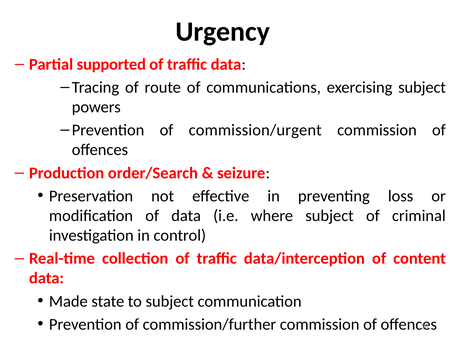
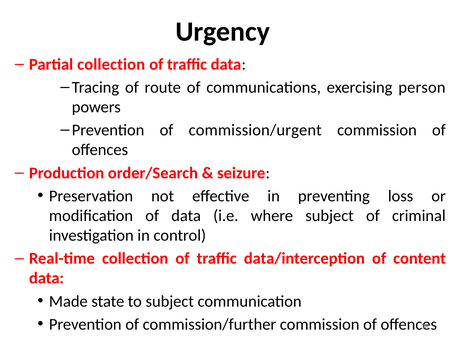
Partial supported: supported -> collection
exercising subject: subject -> person
